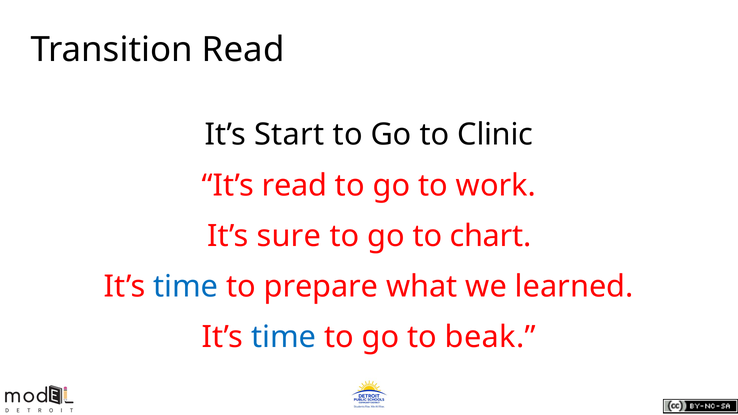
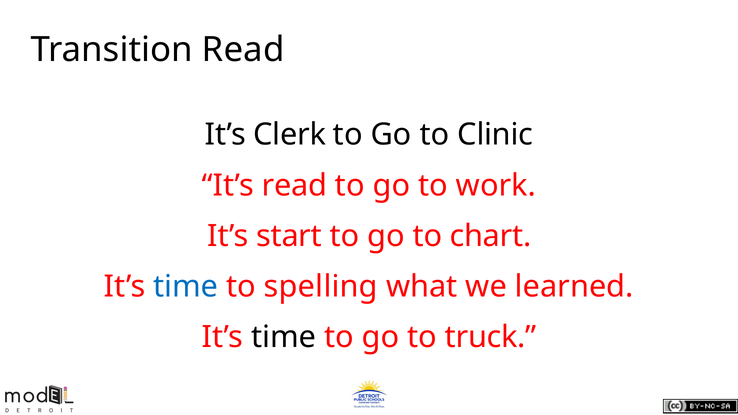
Start: Start -> Clerk
sure: sure -> start
prepare: prepare -> spelling
time at (284, 337) colour: blue -> black
beak: beak -> truck
